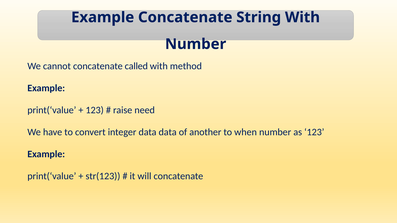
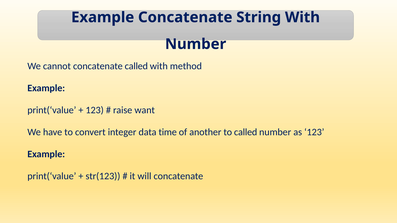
need: need -> want
data data: data -> time
to when: when -> called
